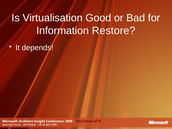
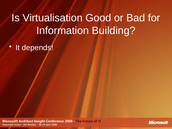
Restore: Restore -> Building
